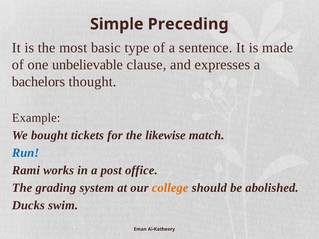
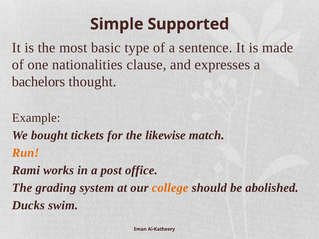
Preceding: Preceding -> Supported
unbelievable: unbelievable -> nationalities
Run colour: blue -> orange
